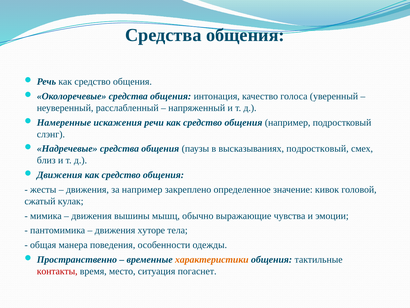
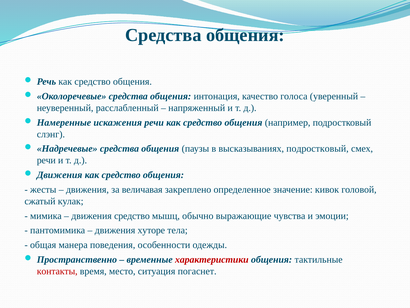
близ at (46, 160): близ -> речи
за например: например -> величавая
движения вышины: вышины -> средство
характеристики colour: orange -> red
